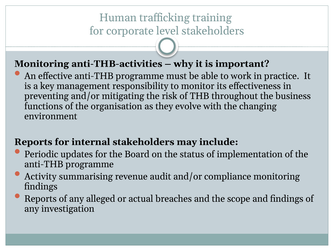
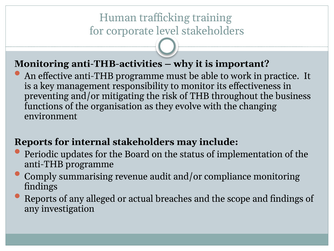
Activity: Activity -> Comply
